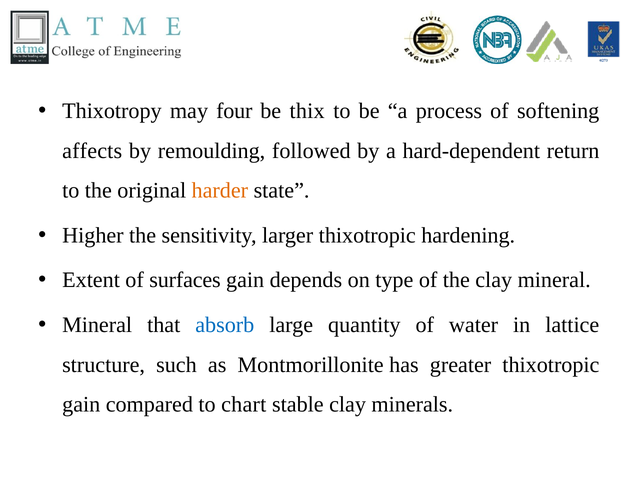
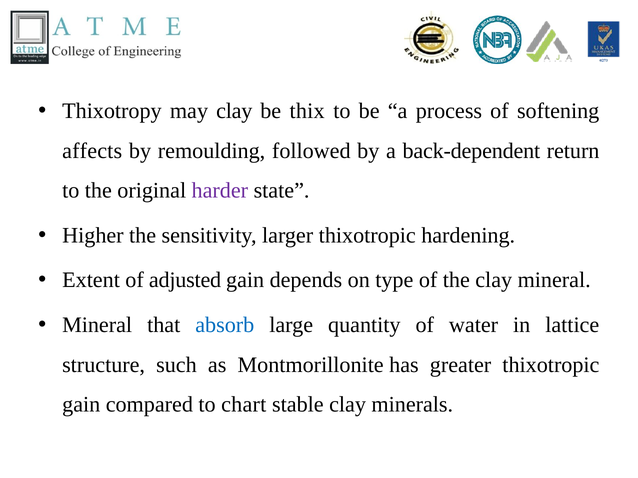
may four: four -> clay
hard-dependent: hard-dependent -> back-dependent
harder colour: orange -> purple
surfaces: surfaces -> adjusted
